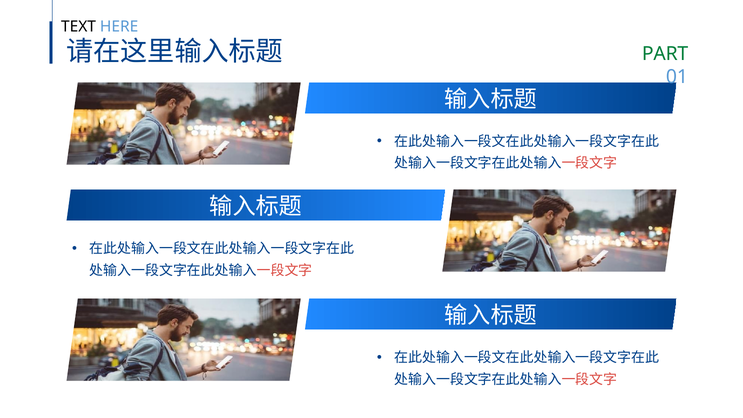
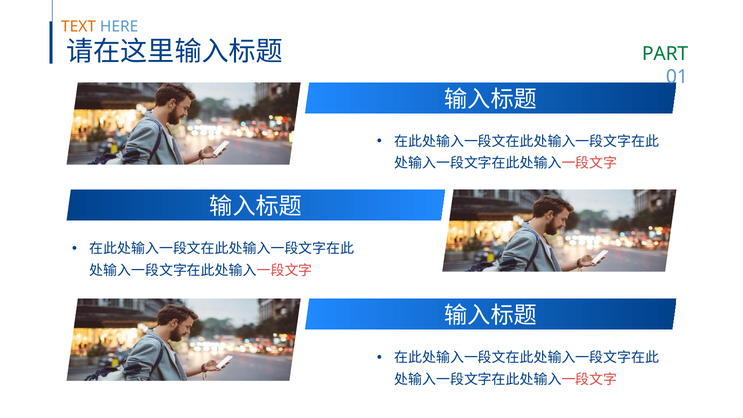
TEXT colour: black -> orange
